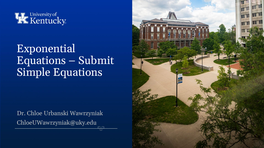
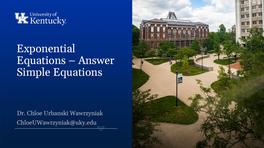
Submit: Submit -> Answer
